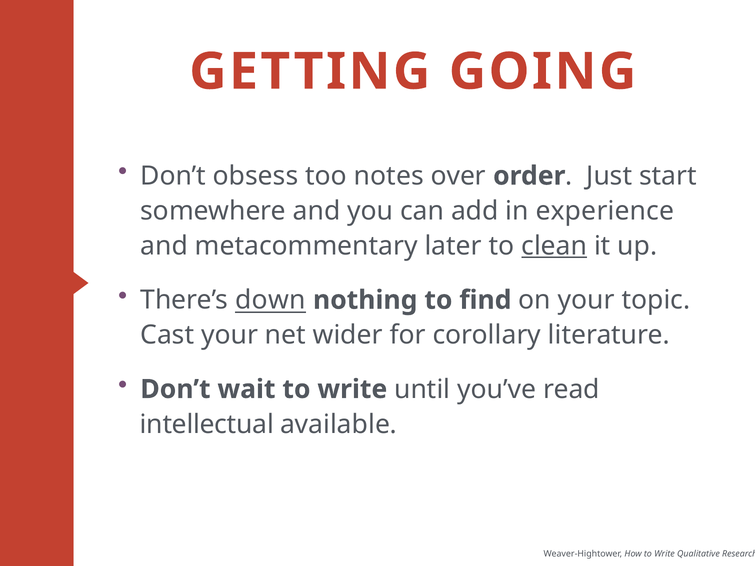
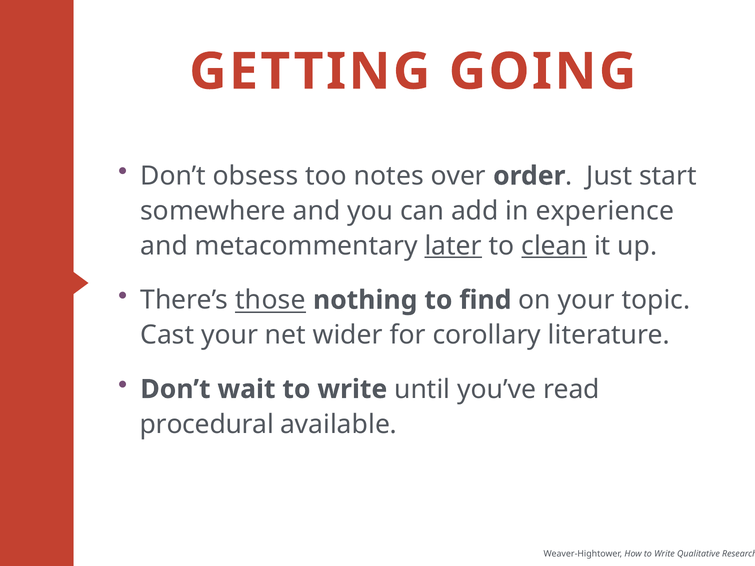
later underline: none -> present
down: down -> those
intellectual: intellectual -> procedural
